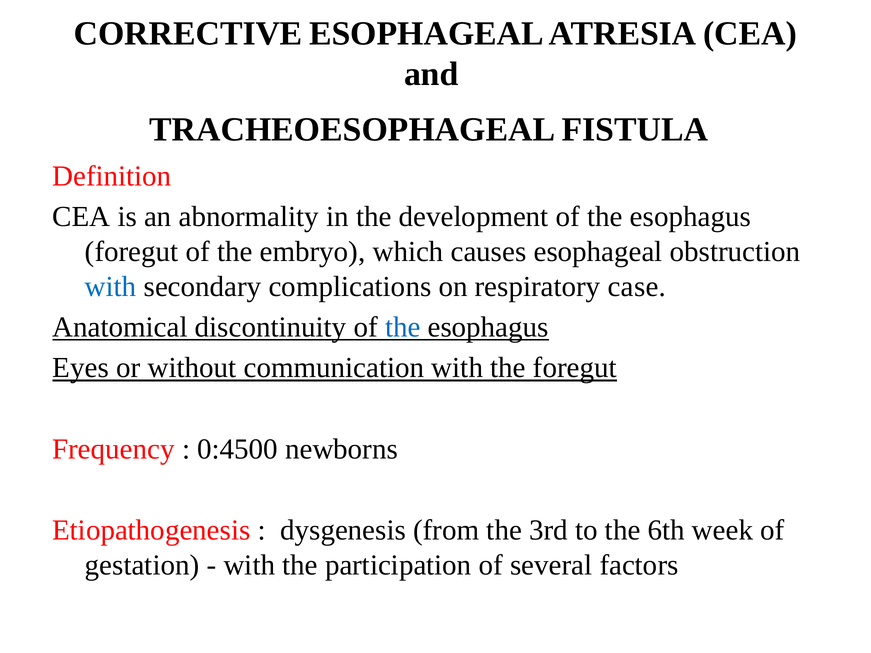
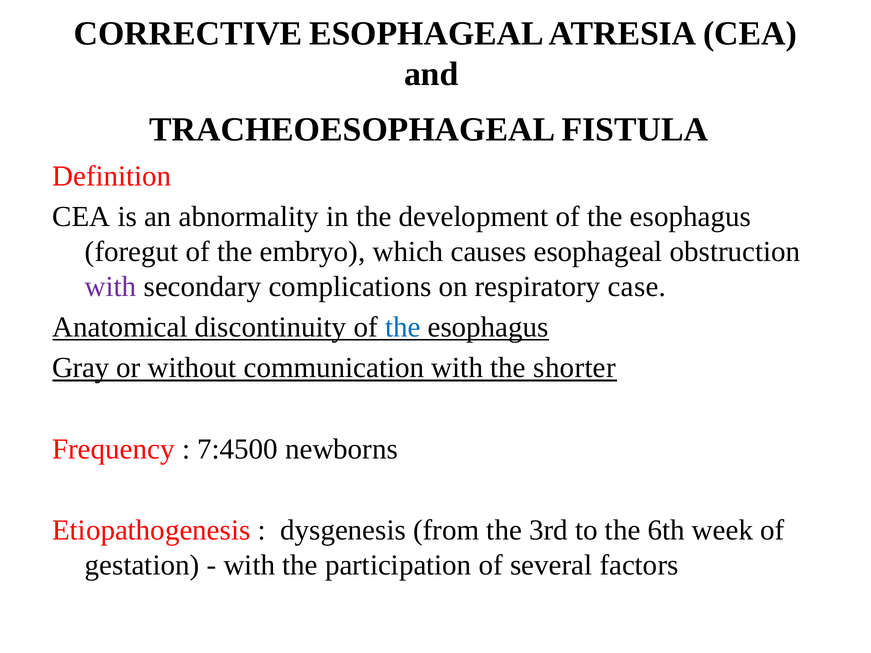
with at (111, 287) colour: blue -> purple
Eyes: Eyes -> Gray
the foregut: foregut -> shorter
0:4500: 0:4500 -> 7:4500
